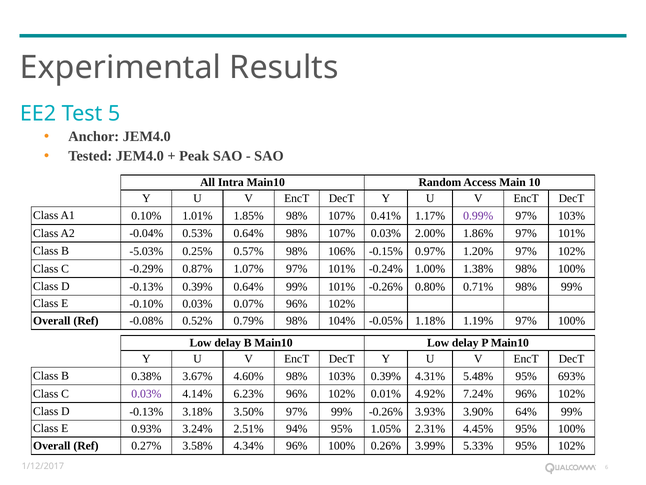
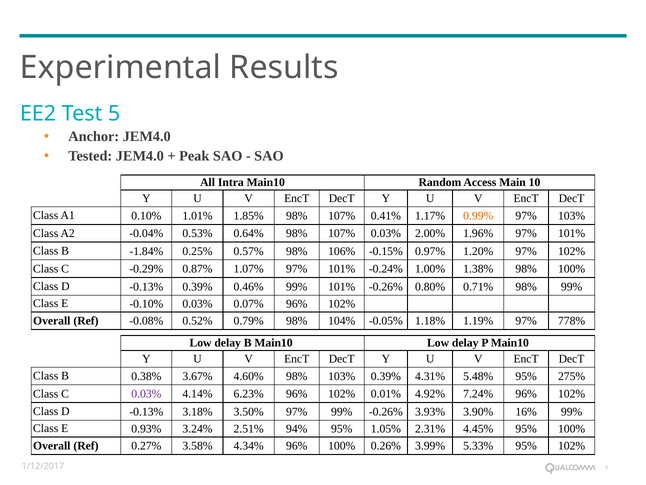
0.99% colour: purple -> orange
1.86%: 1.86% -> 1.96%
-5.03%: -5.03% -> -1.84%
0.39% 0.64%: 0.64% -> 0.46%
97% 100%: 100% -> 778%
693%: 693% -> 275%
64%: 64% -> 16%
